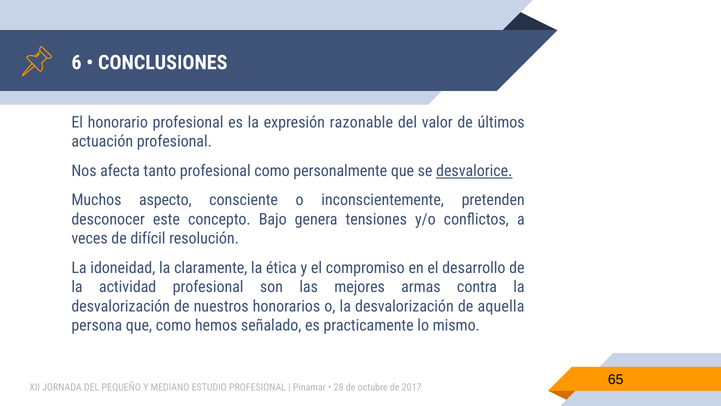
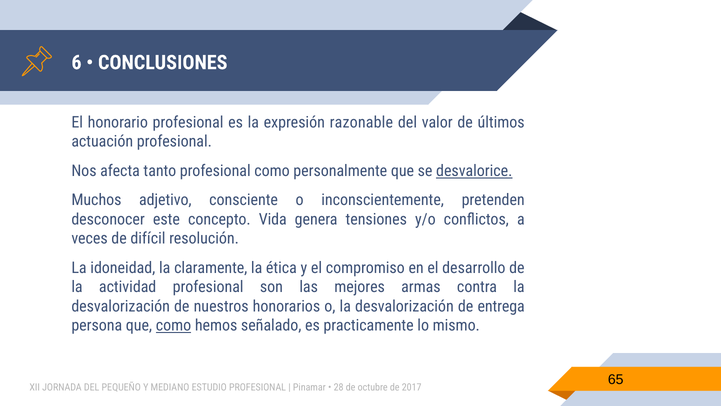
aspecto: aspecto -> adjetivo
Bajo: Bajo -> Vida
aquella: aquella -> entrega
como at (173, 325) underline: none -> present
